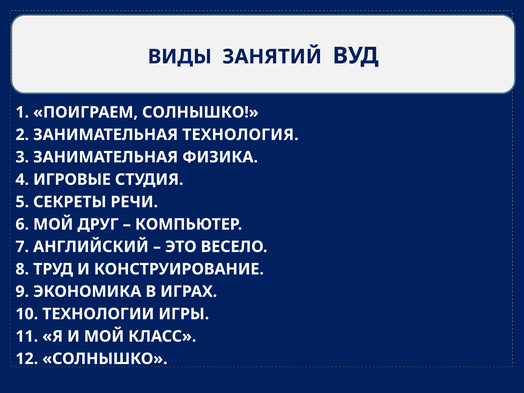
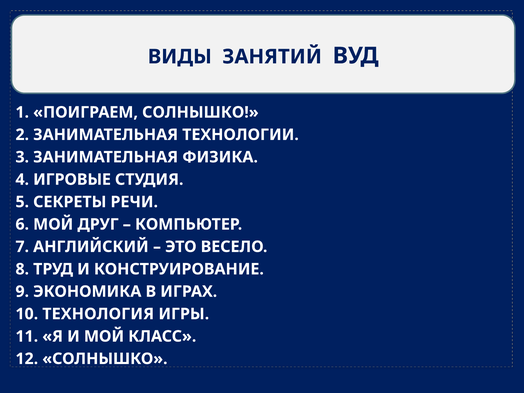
ТЕХНОЛОГИЯ: ТЕХНОЛОГИЯ -> ТЕХНОЛОГИИ
ТЕХНОЛОГИИ: ТЕХНОЛОГИИ -> ТЕХНОЛОГИЯ
